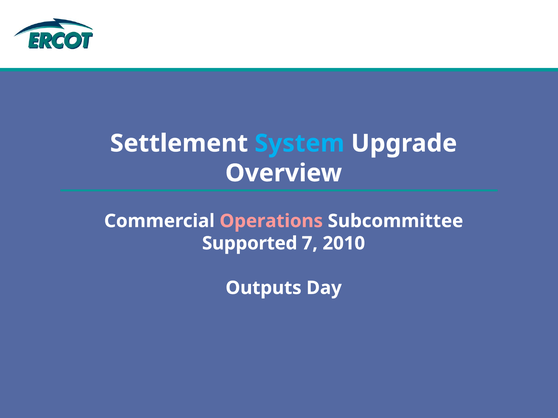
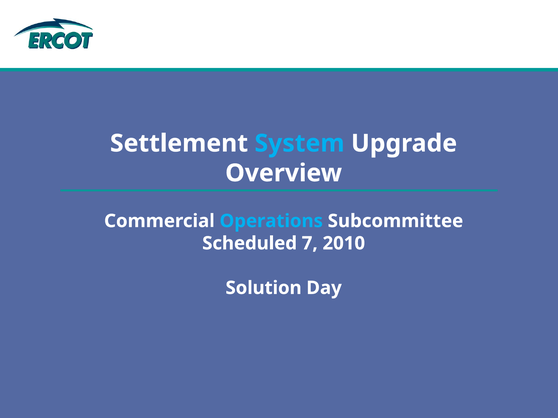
Operations colour: pink -> light blue
Supported: Supported -> Scheduled
Outputs: Outputs -> Solution
